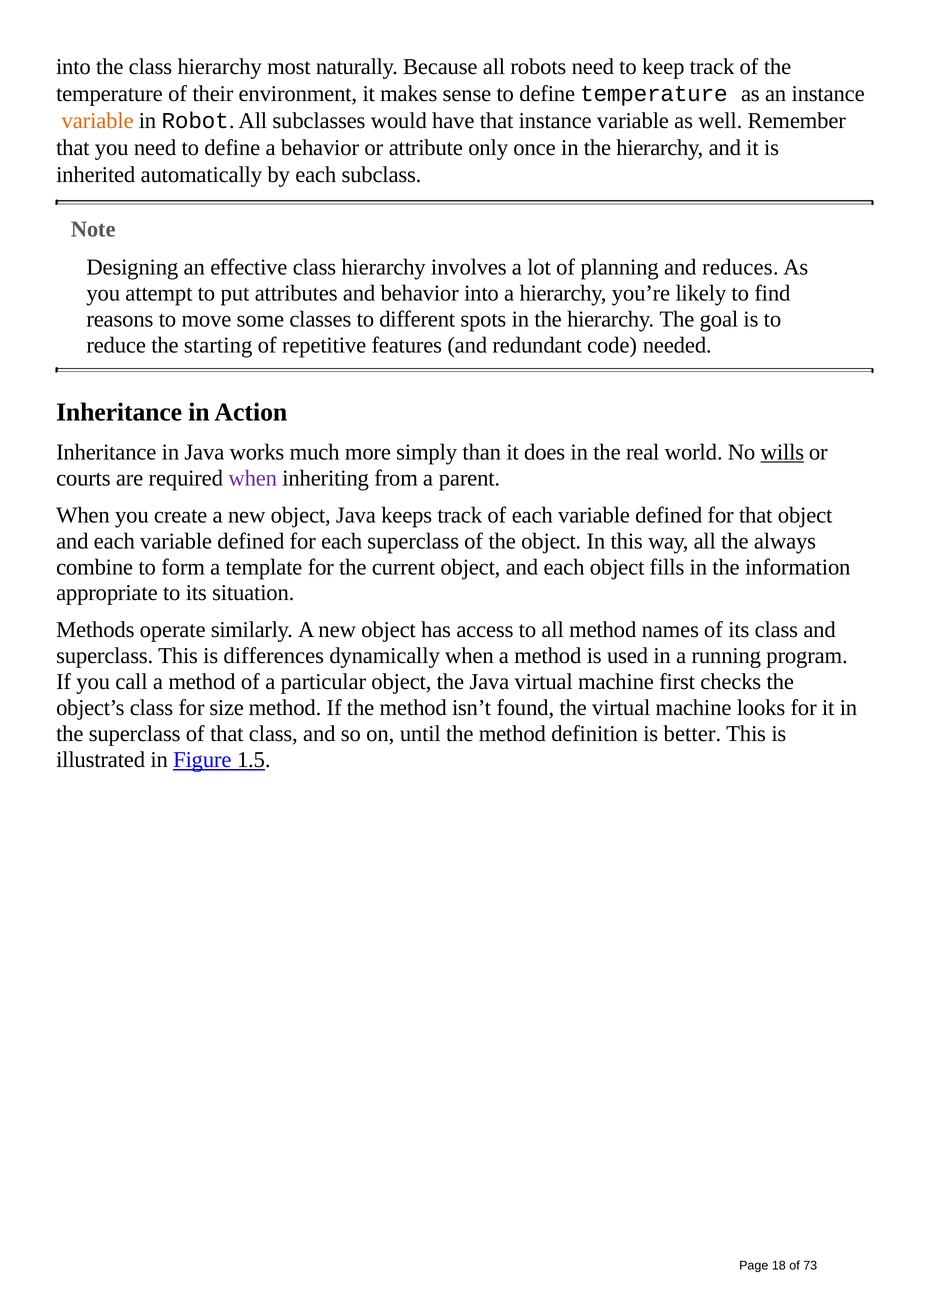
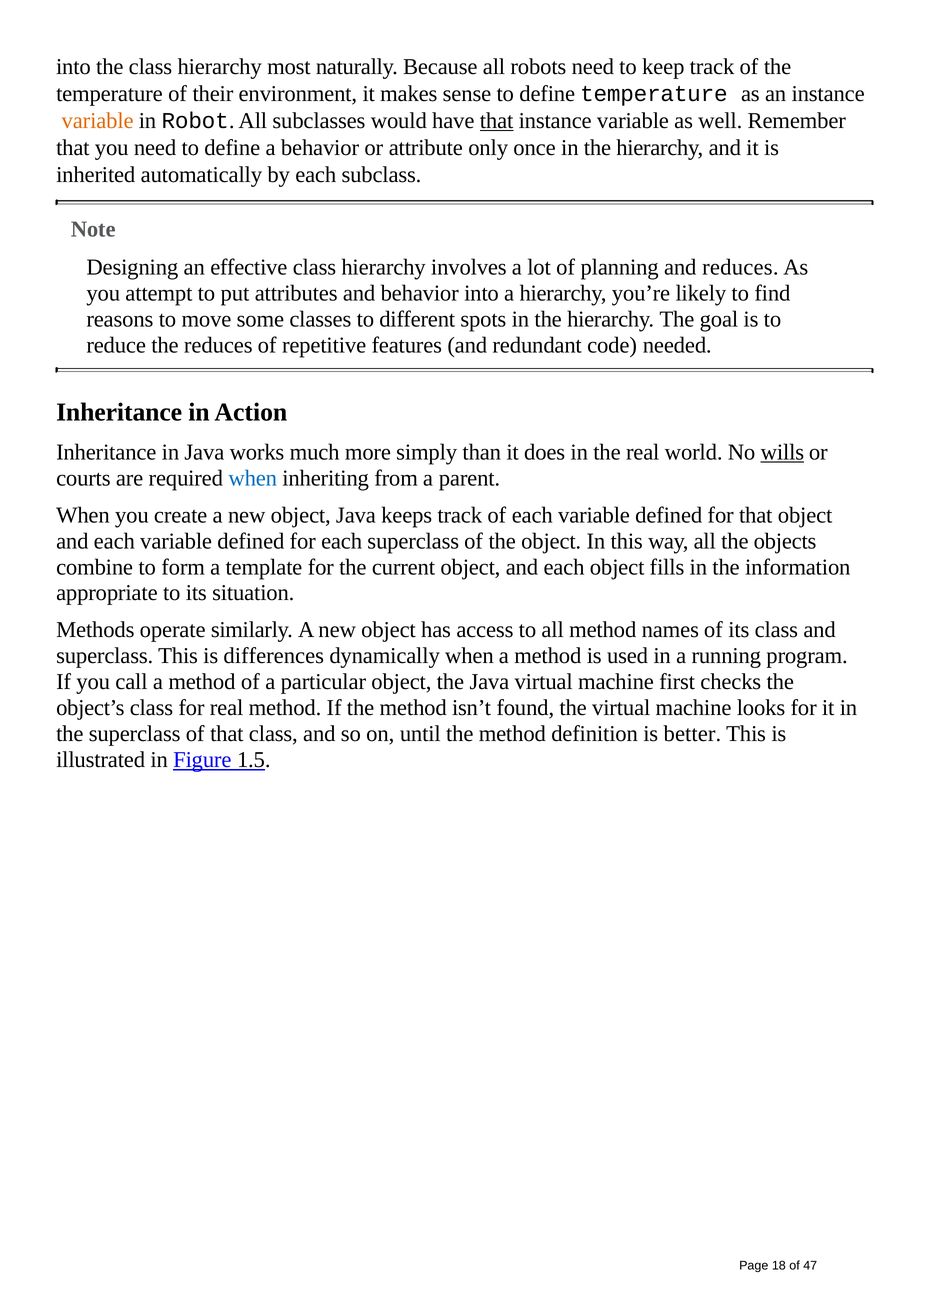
that at (497, 121) underline: none -> present
the starting: starting -> reduces
when at (253, 478) colour: purple -> blue
always: always -> objects
for size: size -> real
73: 73 -> 47
